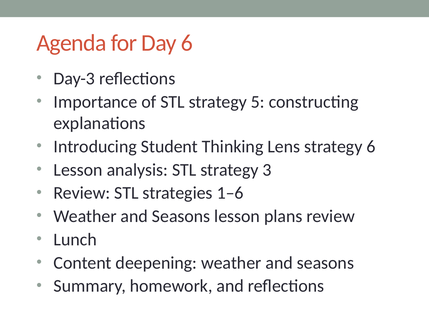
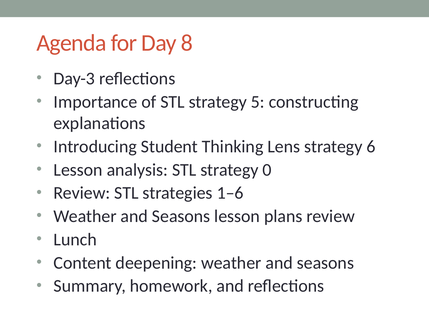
Day 6: 6 -> 8
3: 3 -> 0
